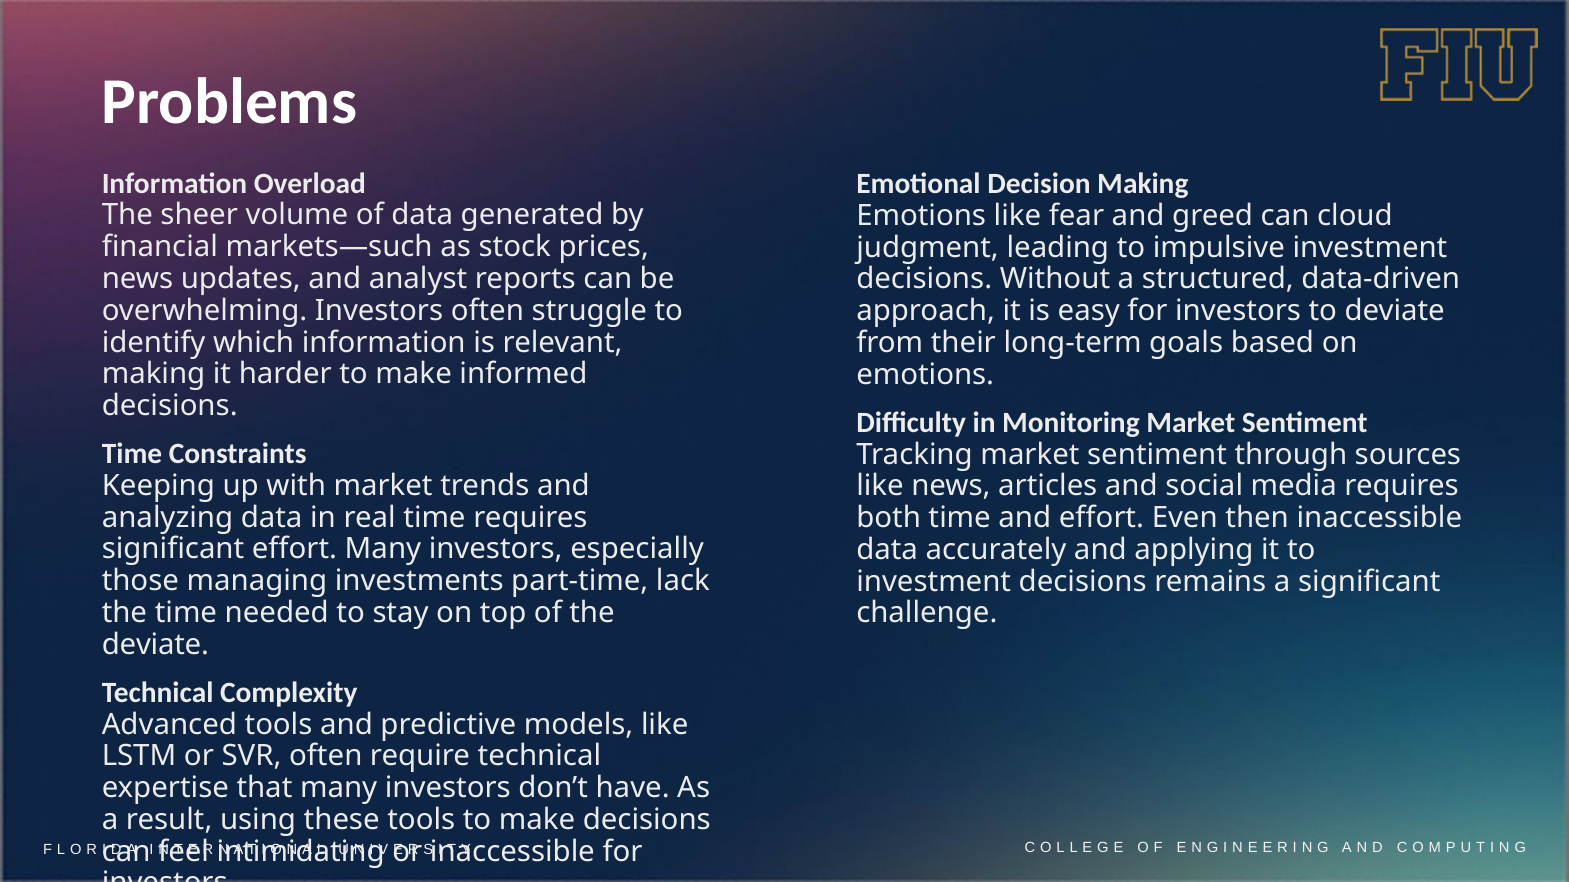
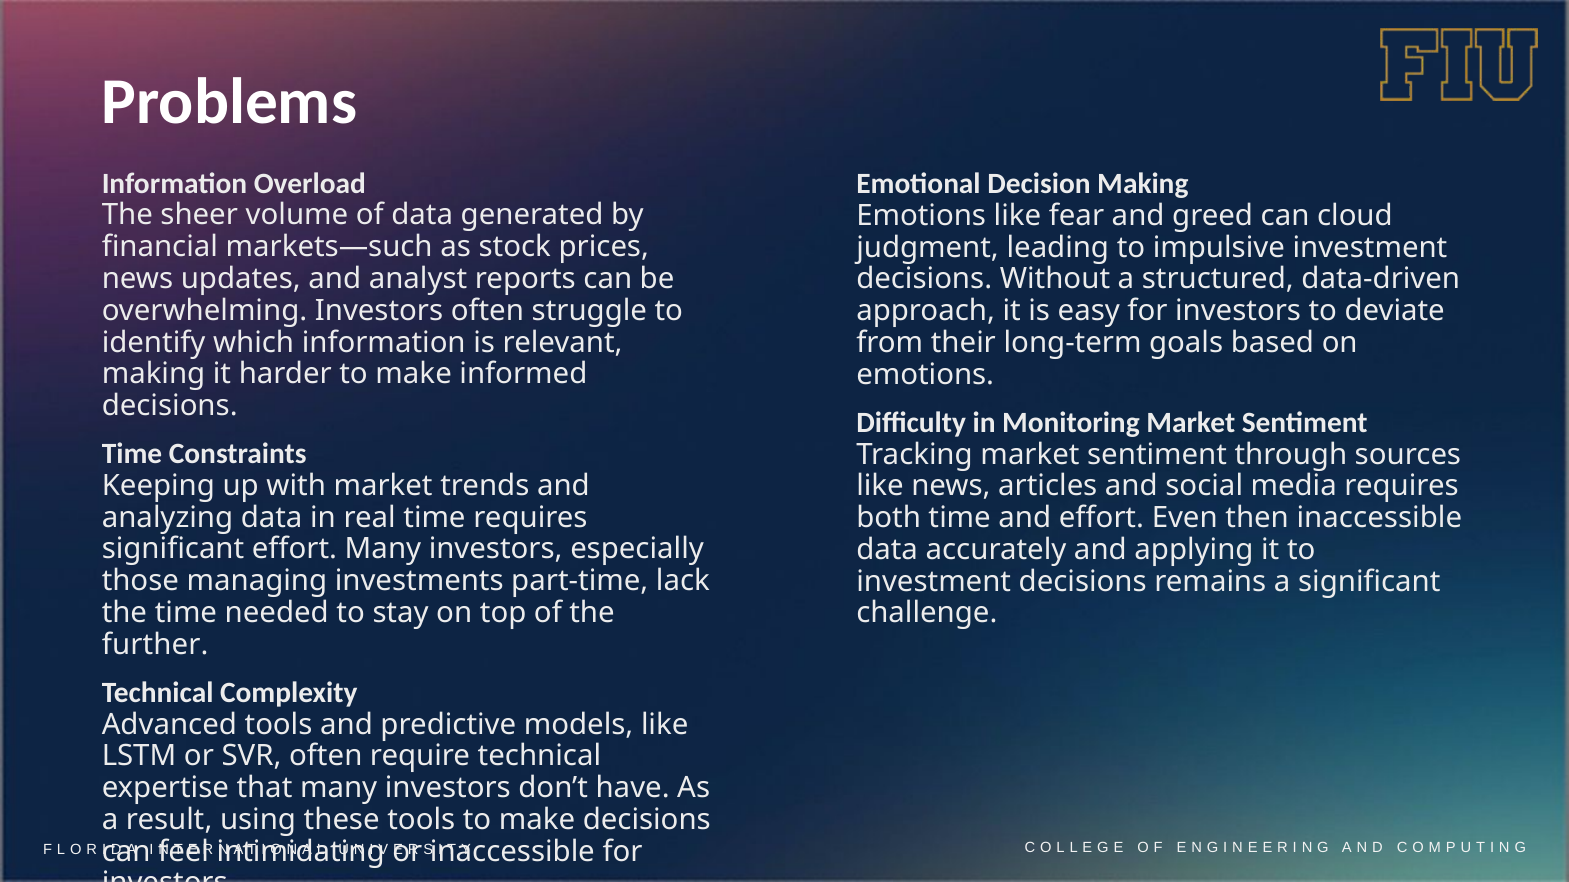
deviate at (155, 645): deviate -> further
